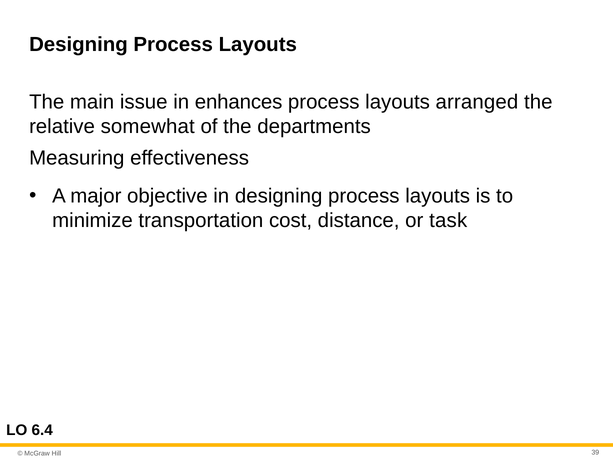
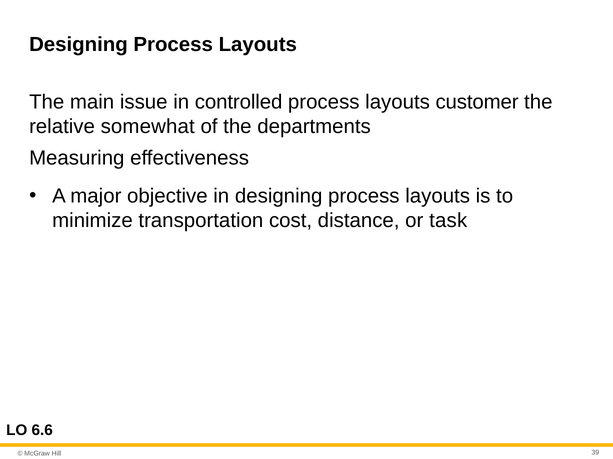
enhances: enhances -> controlled
arranged: arranged -> customer
6.4: 6.4 -> 6.6
